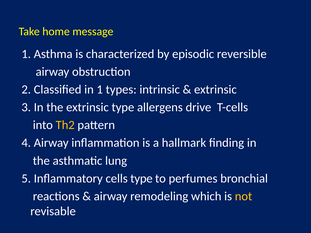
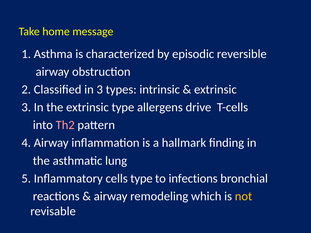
in 1: 1 -> 3
Th2 colour: yellow -> pink
perfumes: perfumes -> infections
